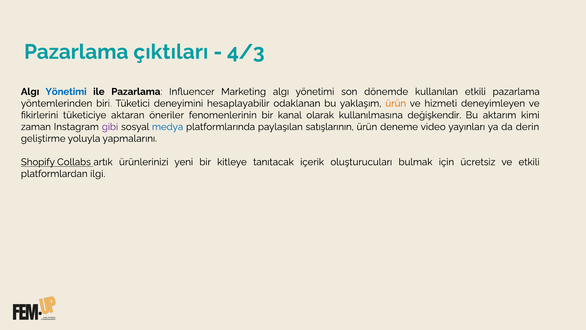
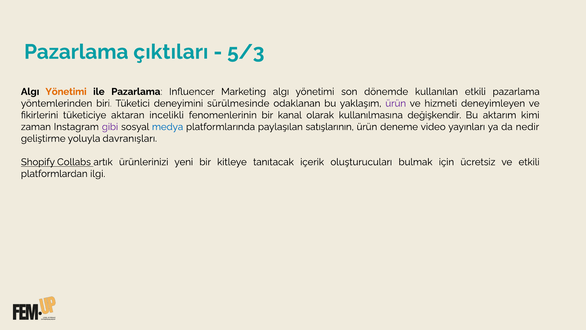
4/3: 4/3 -> 5/3
Yönetimi at (66, 92) colour: blue -> orange
hesaplayabilir: hesaplayabilir -> sürülmesinde
ürün at (396, 103) colour: orange -> purple
öneriler: öneriler -> incelikli
derin: derin -> nedir
yapmalarını: yapmalarını -> davranışları
